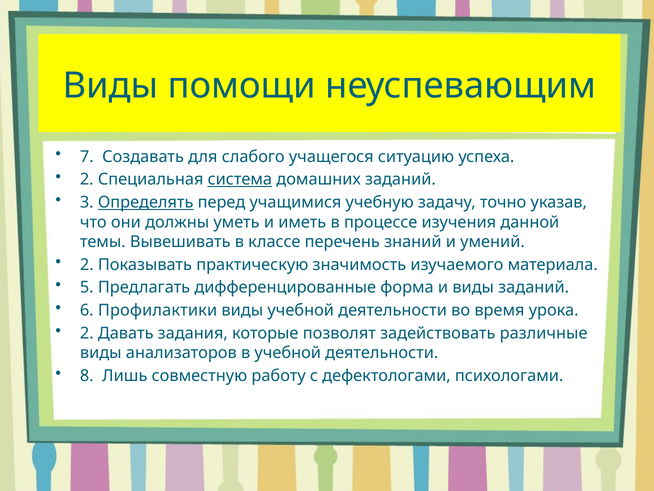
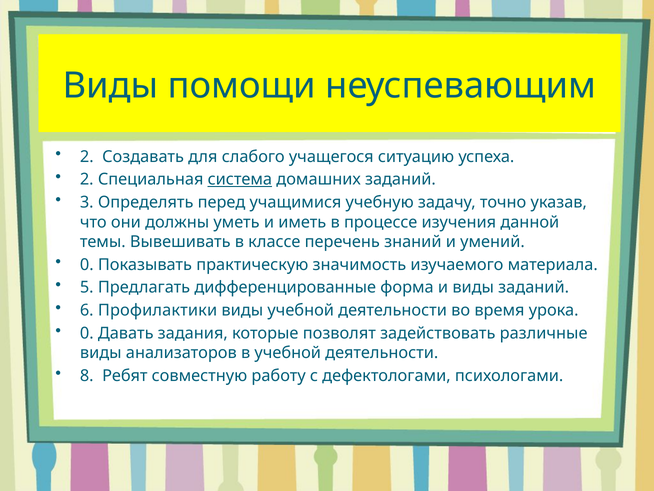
7 at (87, 156): 7 -> 2
Определять underline: present -> none
2 at (87, 264): 2 -> 0
2 at (87, 333): 2 -> 0
Лишь: Лишь -> Ребят
